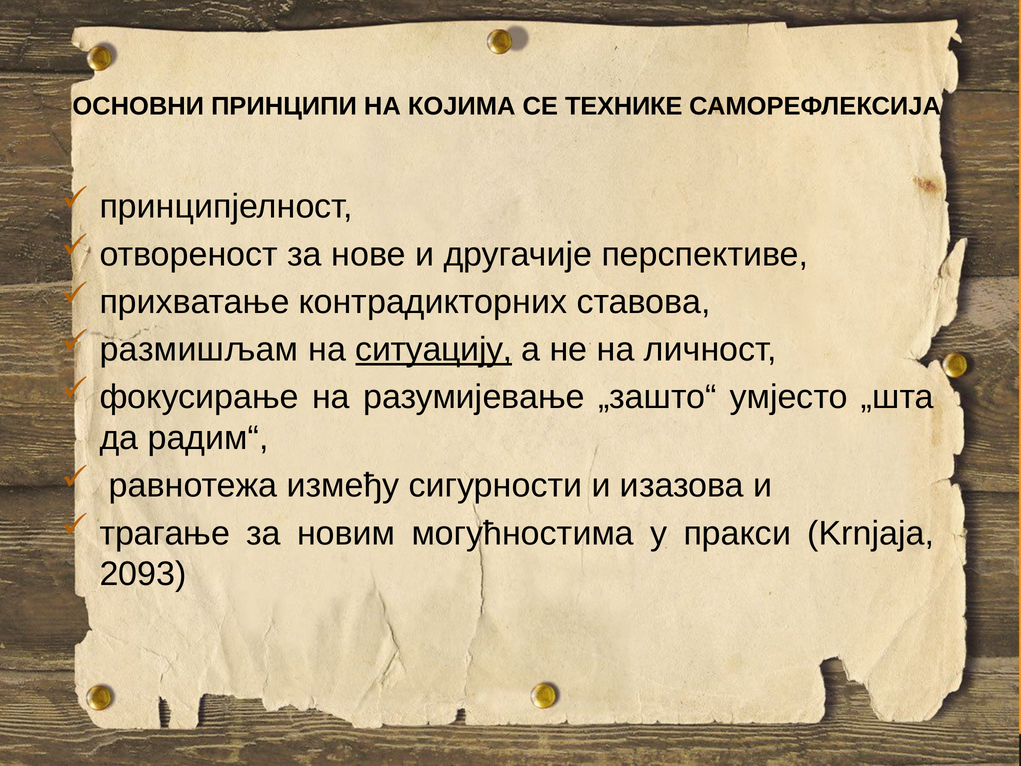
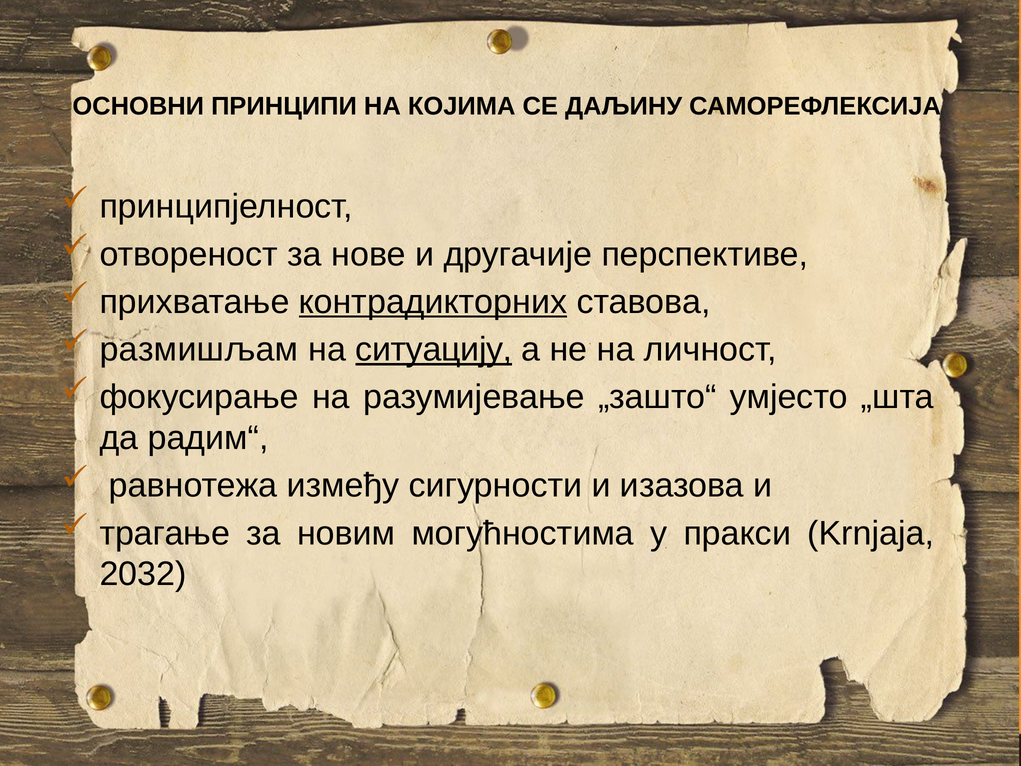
ТЕХНИКЕ: ТЕХНИКЕ -> ДАЉИНУ
контрадикторних underline: none -> present
2093: 2093 -> 2032
